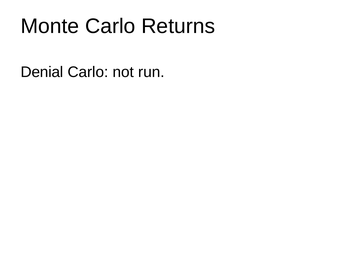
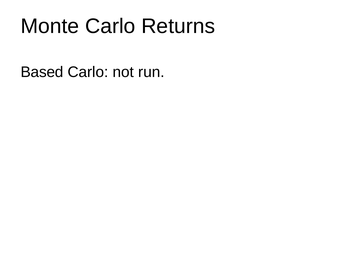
Denial: Denial -> Based
